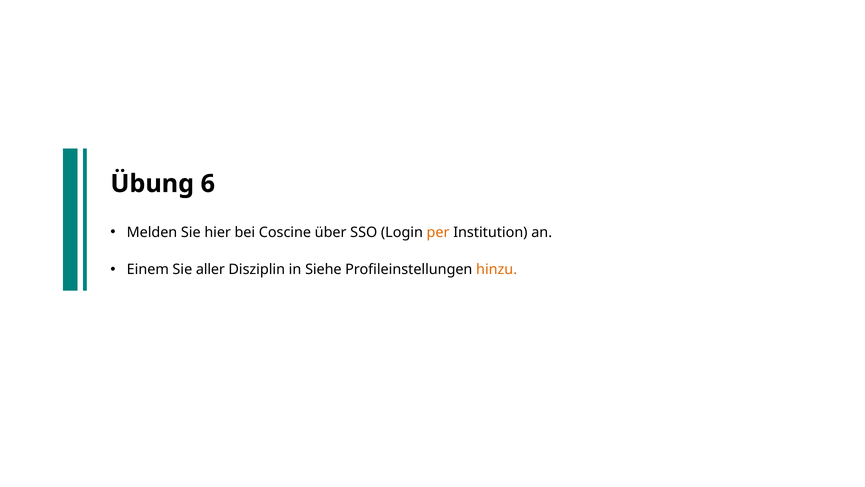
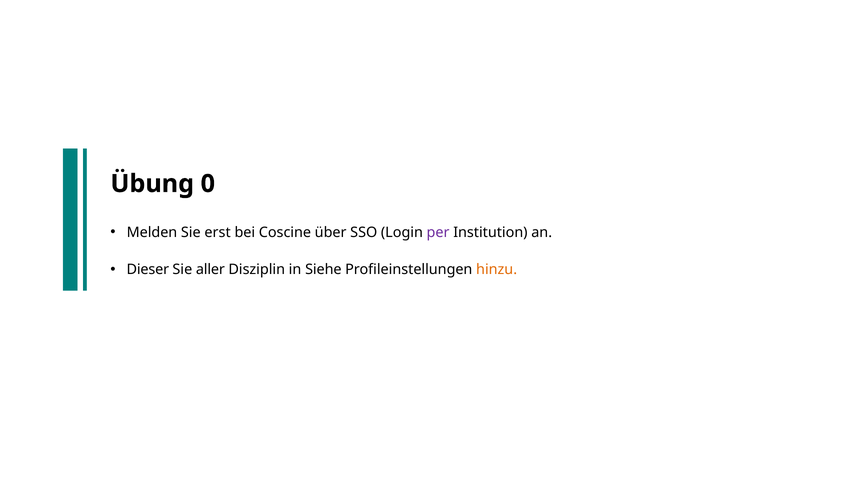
6: 6 -> 0
hier: hier -> erst
per colour: orange -> purple
Einem: Einem -> Dieser
